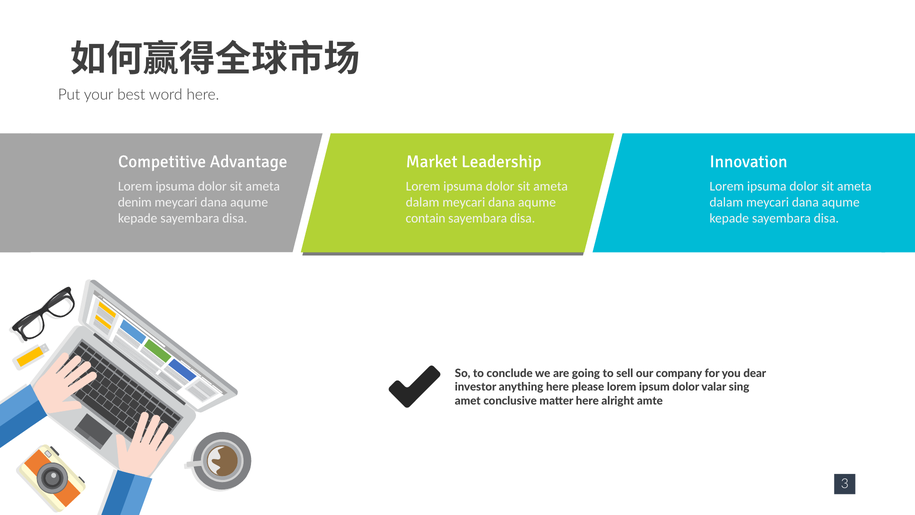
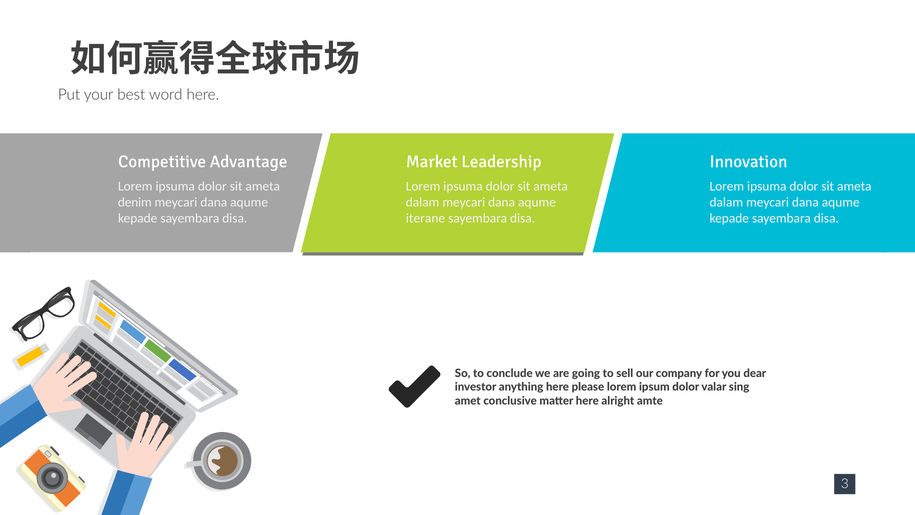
contain: contain -> iterane
